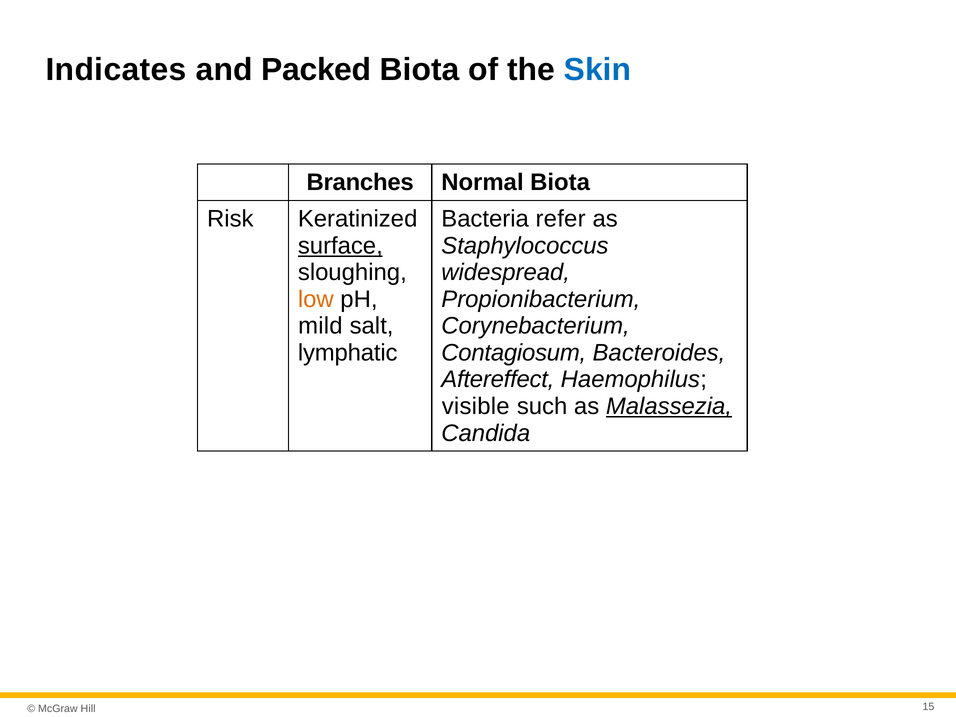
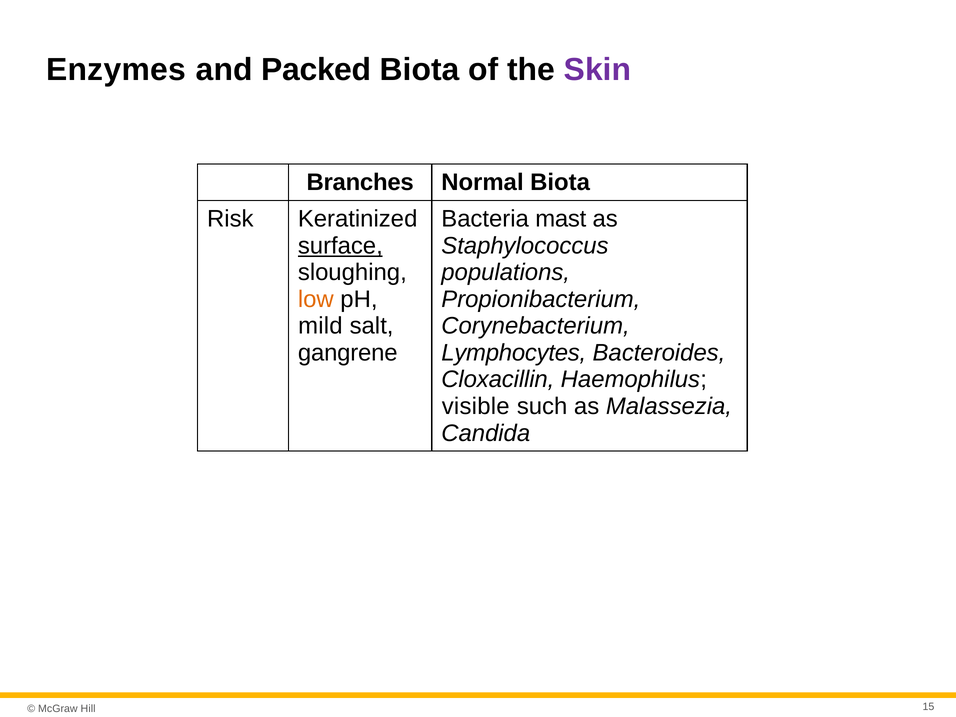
Indicates: Indicates -> Enzymes
Skin colour: blue -> purple
refer: refer -> mast
widespread: widespread -> populations
lymphatic: lymphatic -> gangrene
Contagiosum: Contagiosum -> Lymphocytes
Aftereffect: Aftereffect -> Cloxacillin
Malassezia underline: present -> none
